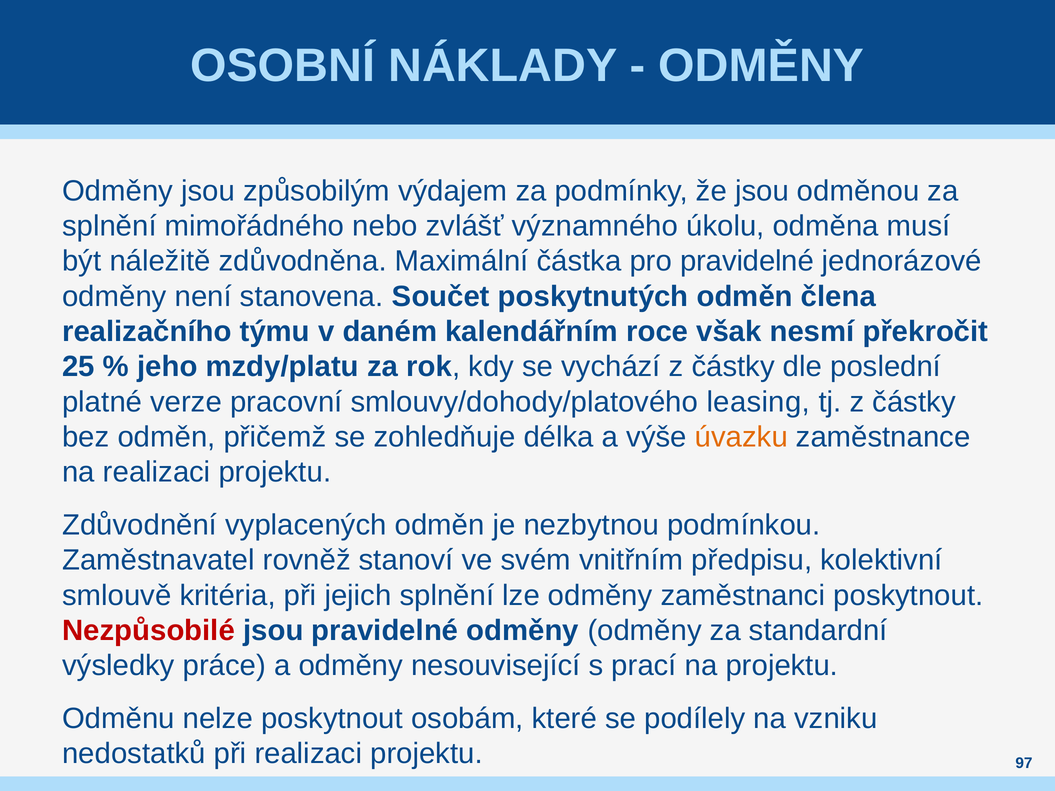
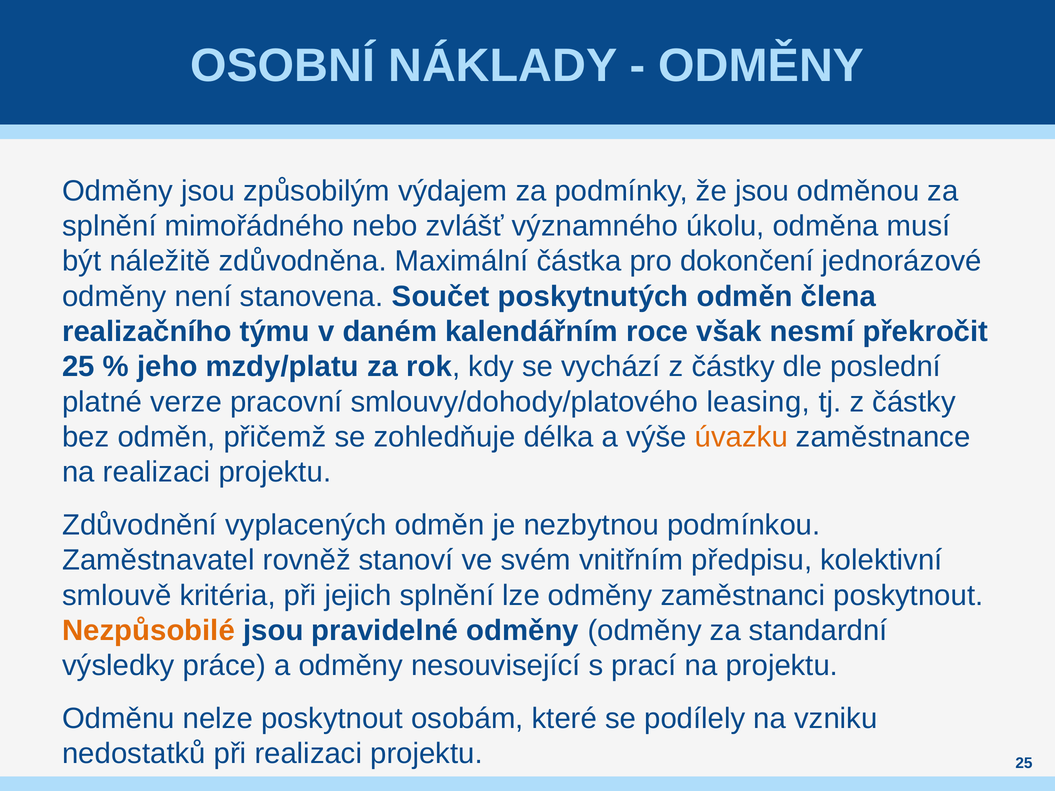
pro pravidelné: pravidelné -> dokončení
Nezpůsobilé colour: red -> orange
projektu 97: 97 -> 25
